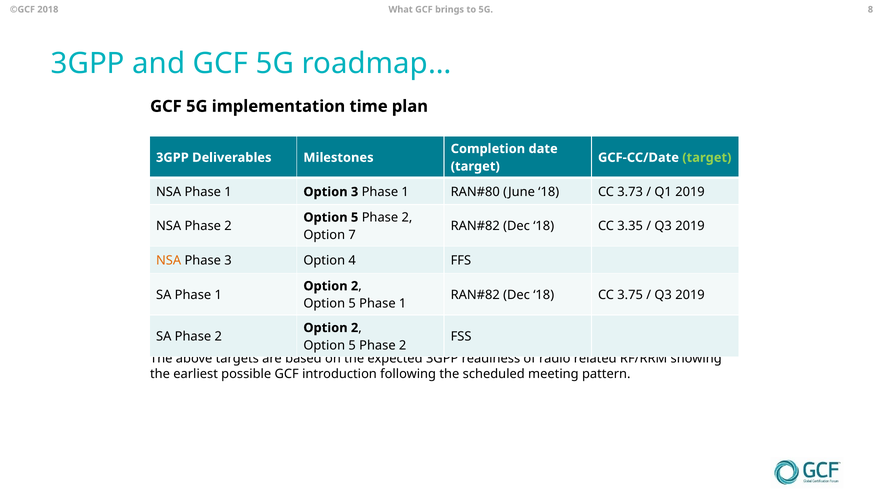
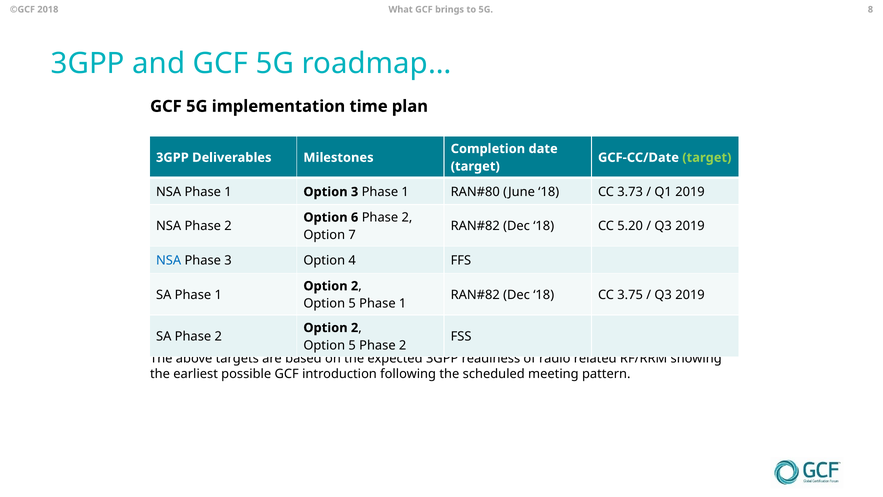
5 at (355, 217): 5 -> 6
3.35: 3.35 -> 5.20
NSA at (169, 260) colour: orange -> blue
